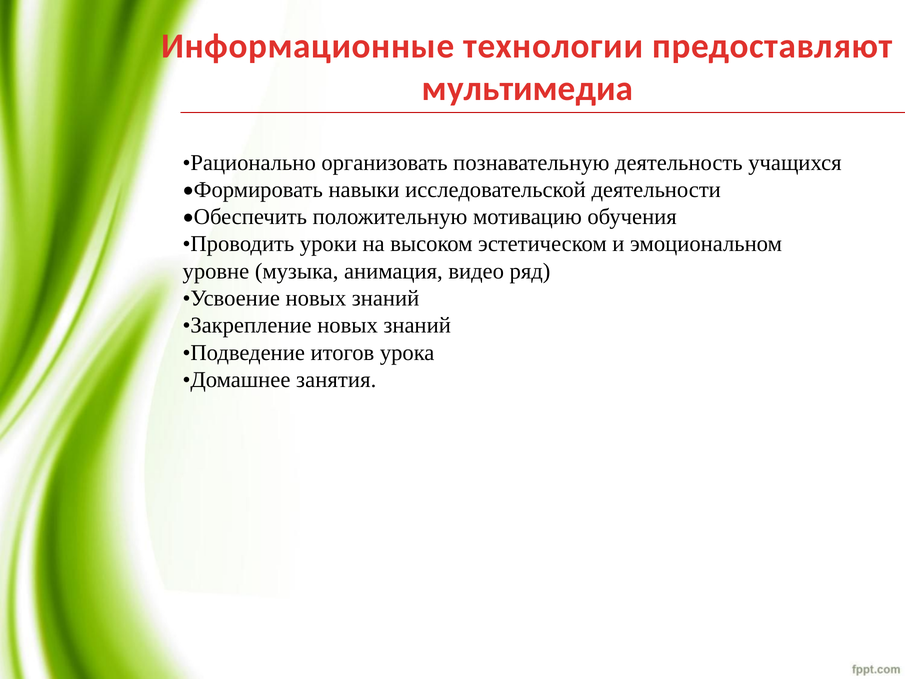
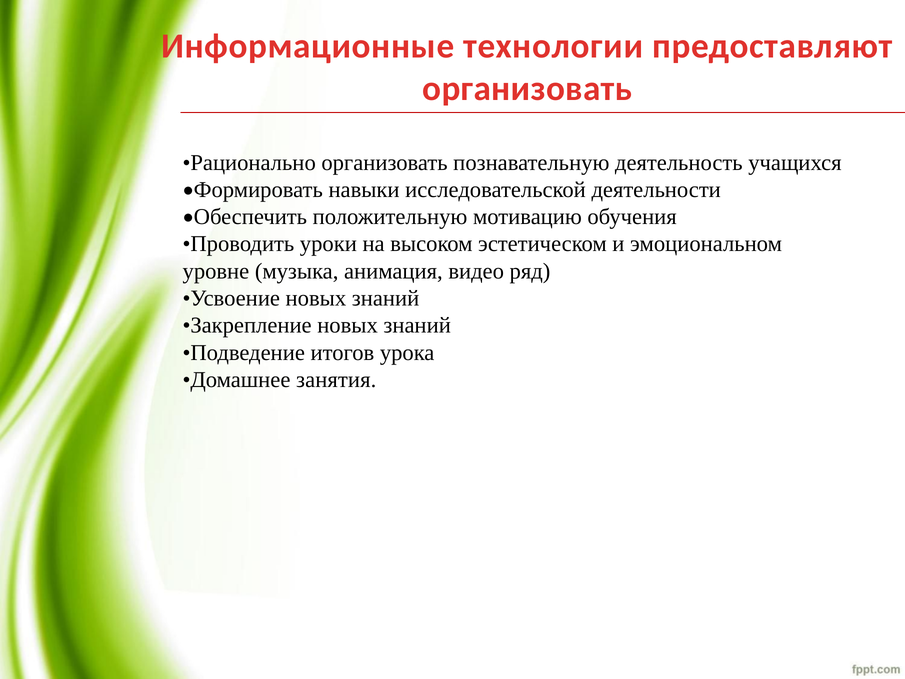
мультимедиа at (527, 88): мультимедиа -> организовать
